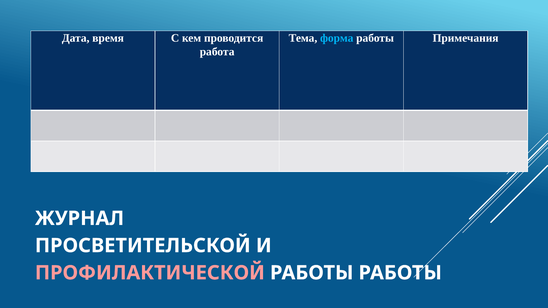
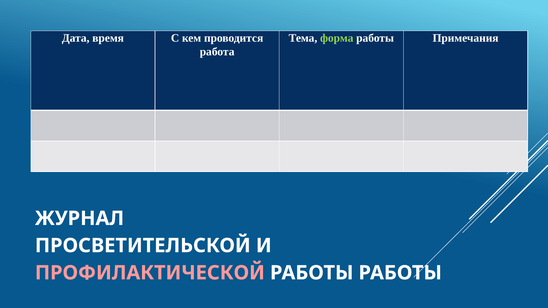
форма colour: light blue -> light green
